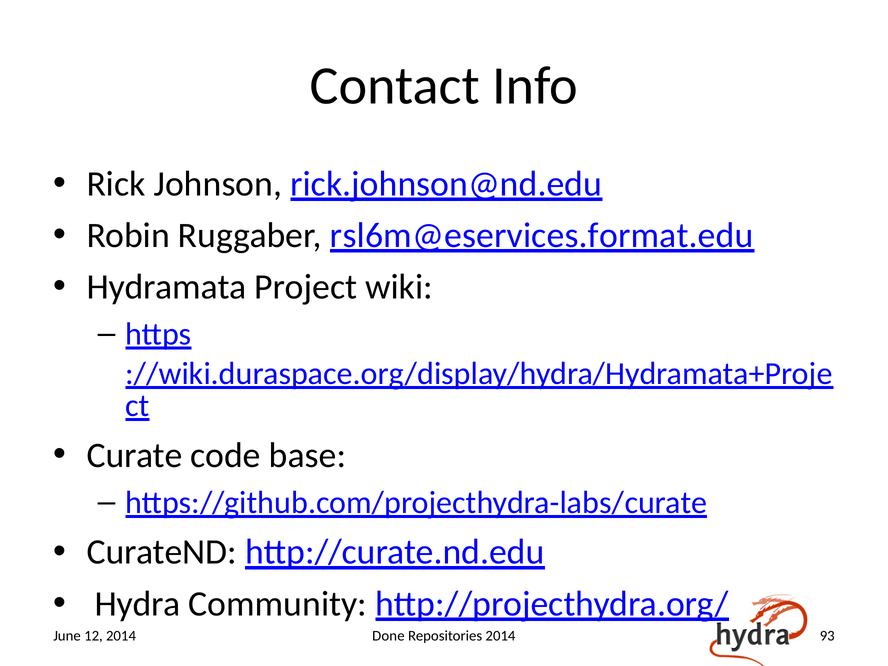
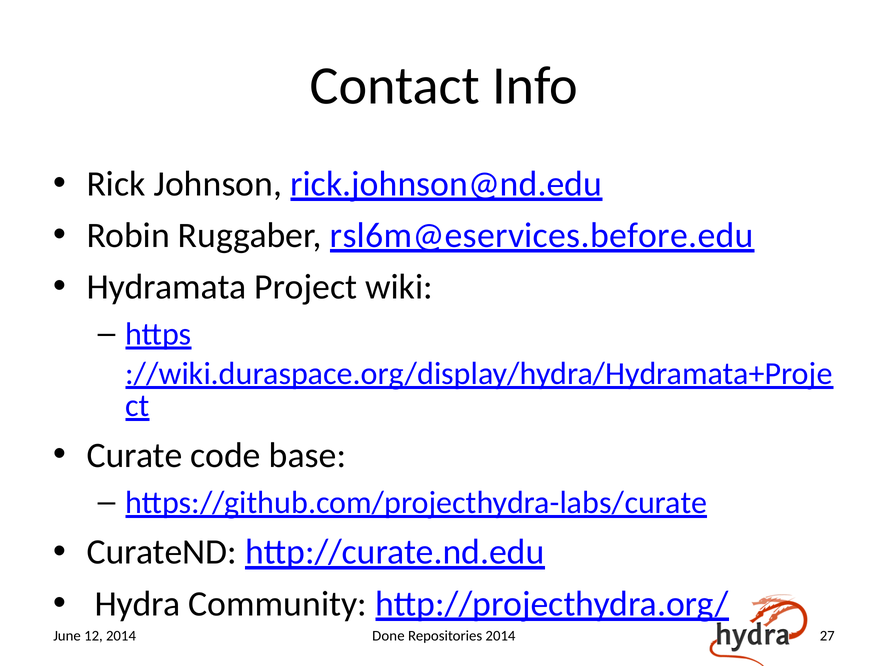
rsl6m@eservices.format.edu: rsl6m@eservices.format.edu -> rsl6m@eservices.before.edu
93: 93 -> 27
